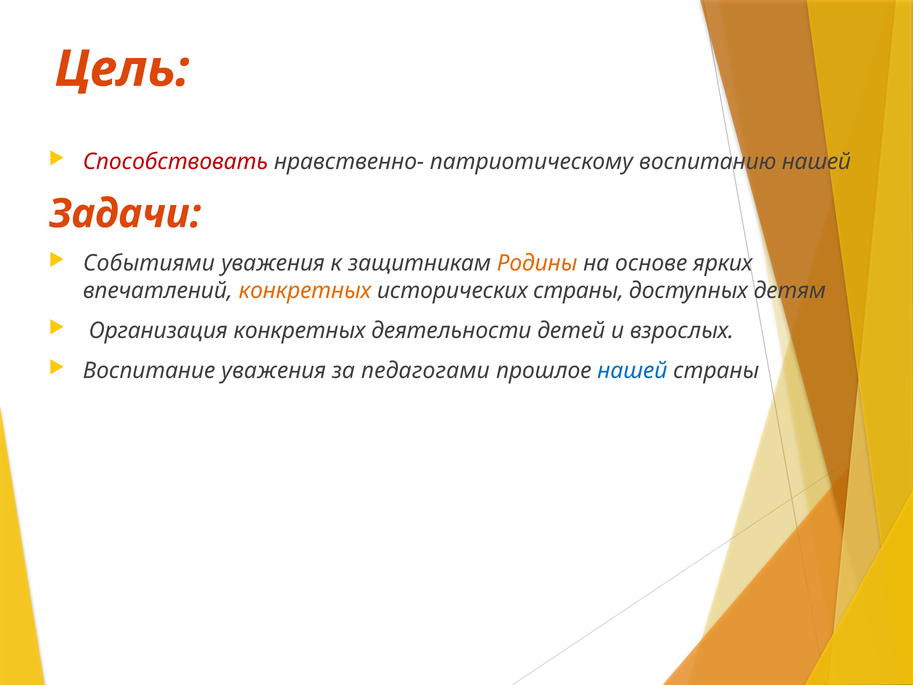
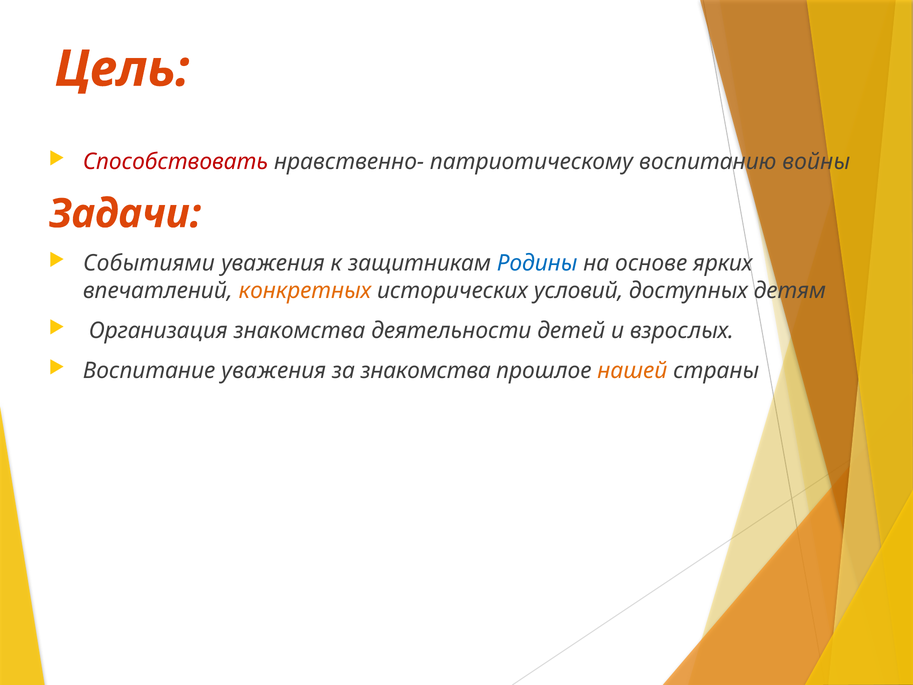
воспитанию нашей: нашей -> войны
Родины colour: orange -> blue
исторических страны: страны -> условий
Организация конкретных: конкретных -> знакомства
за педагогами: педагогами -> знакомства
нашей at (632, 371) colour: blue -> orange
